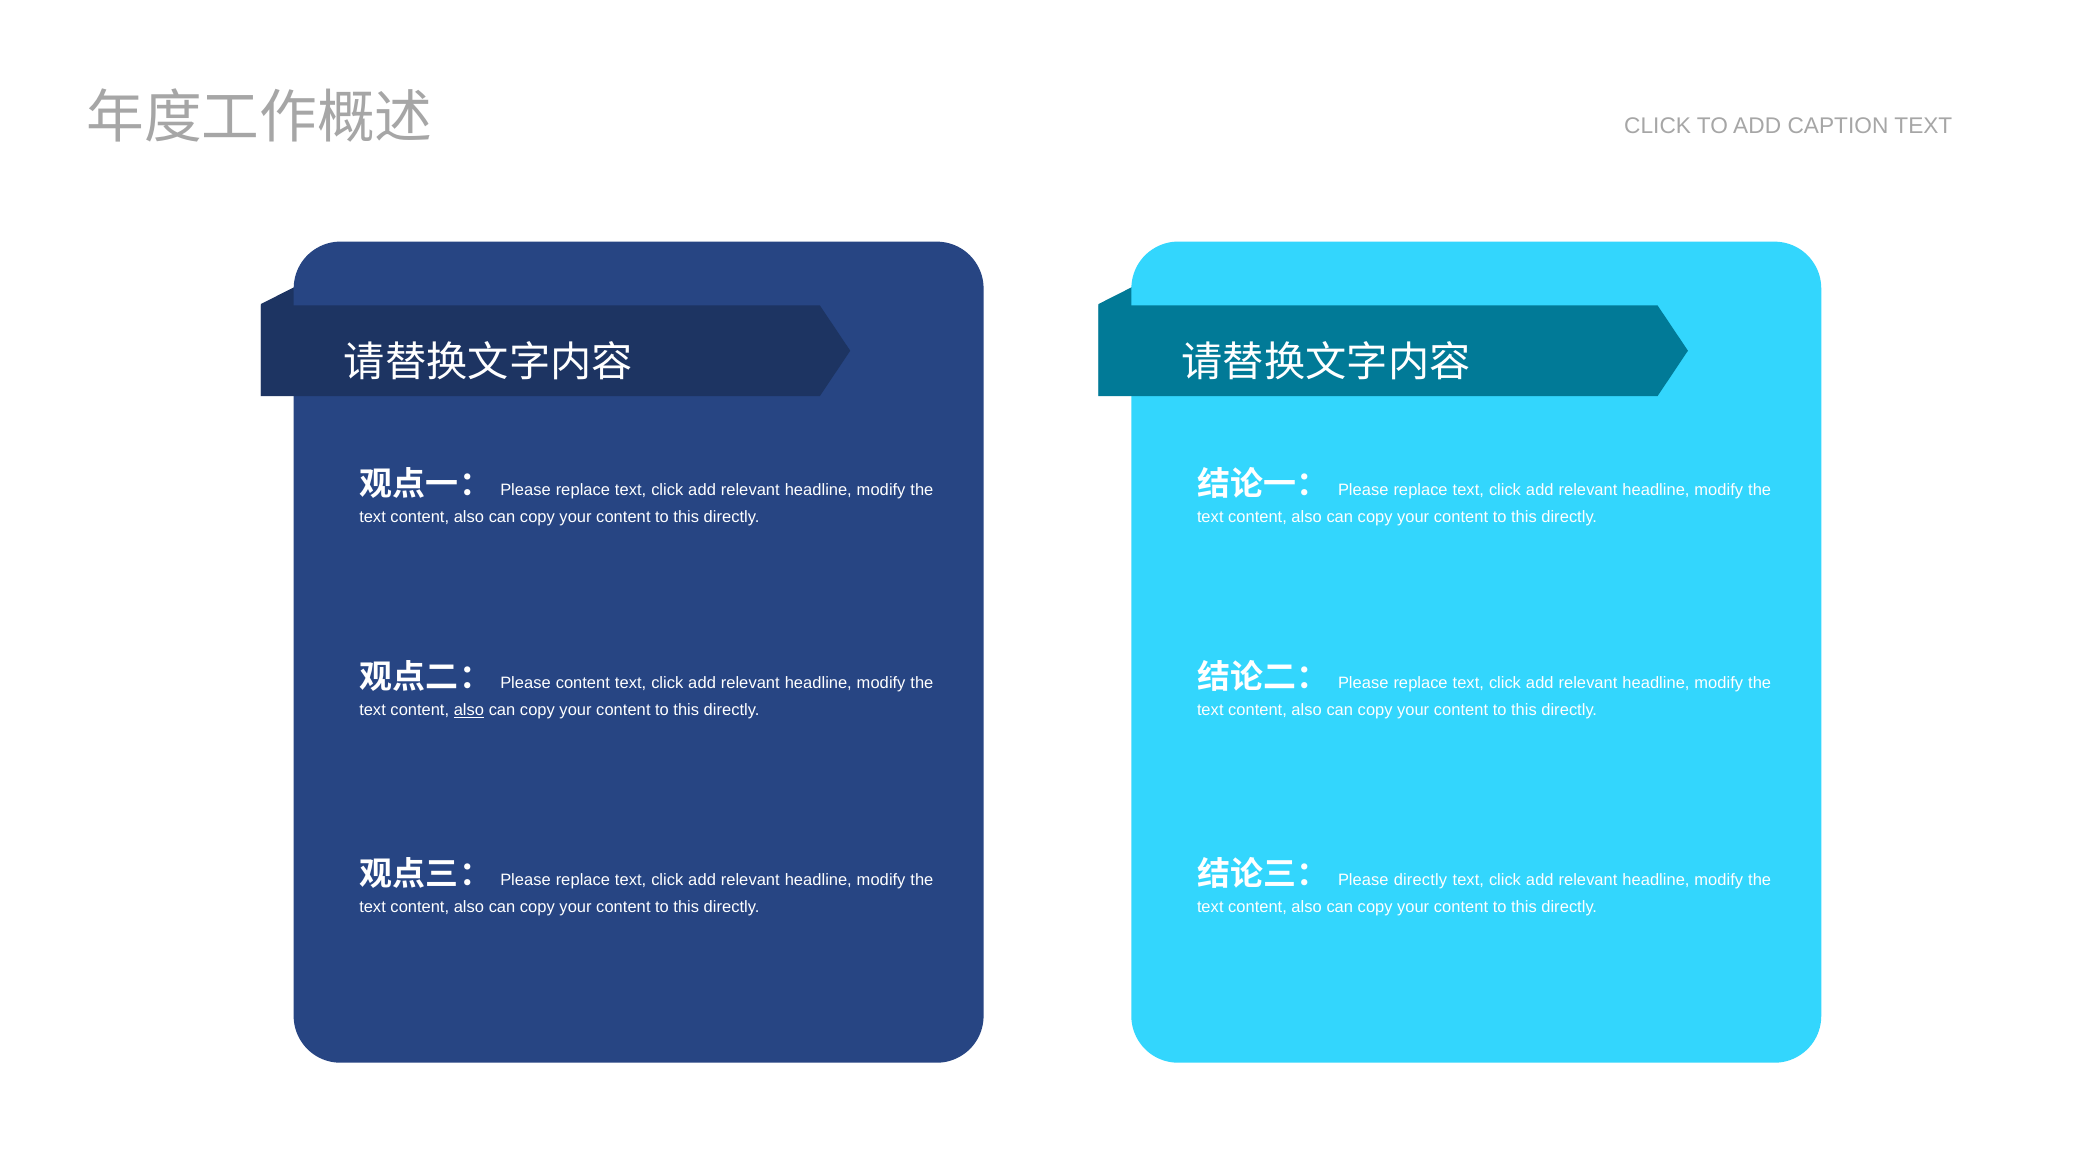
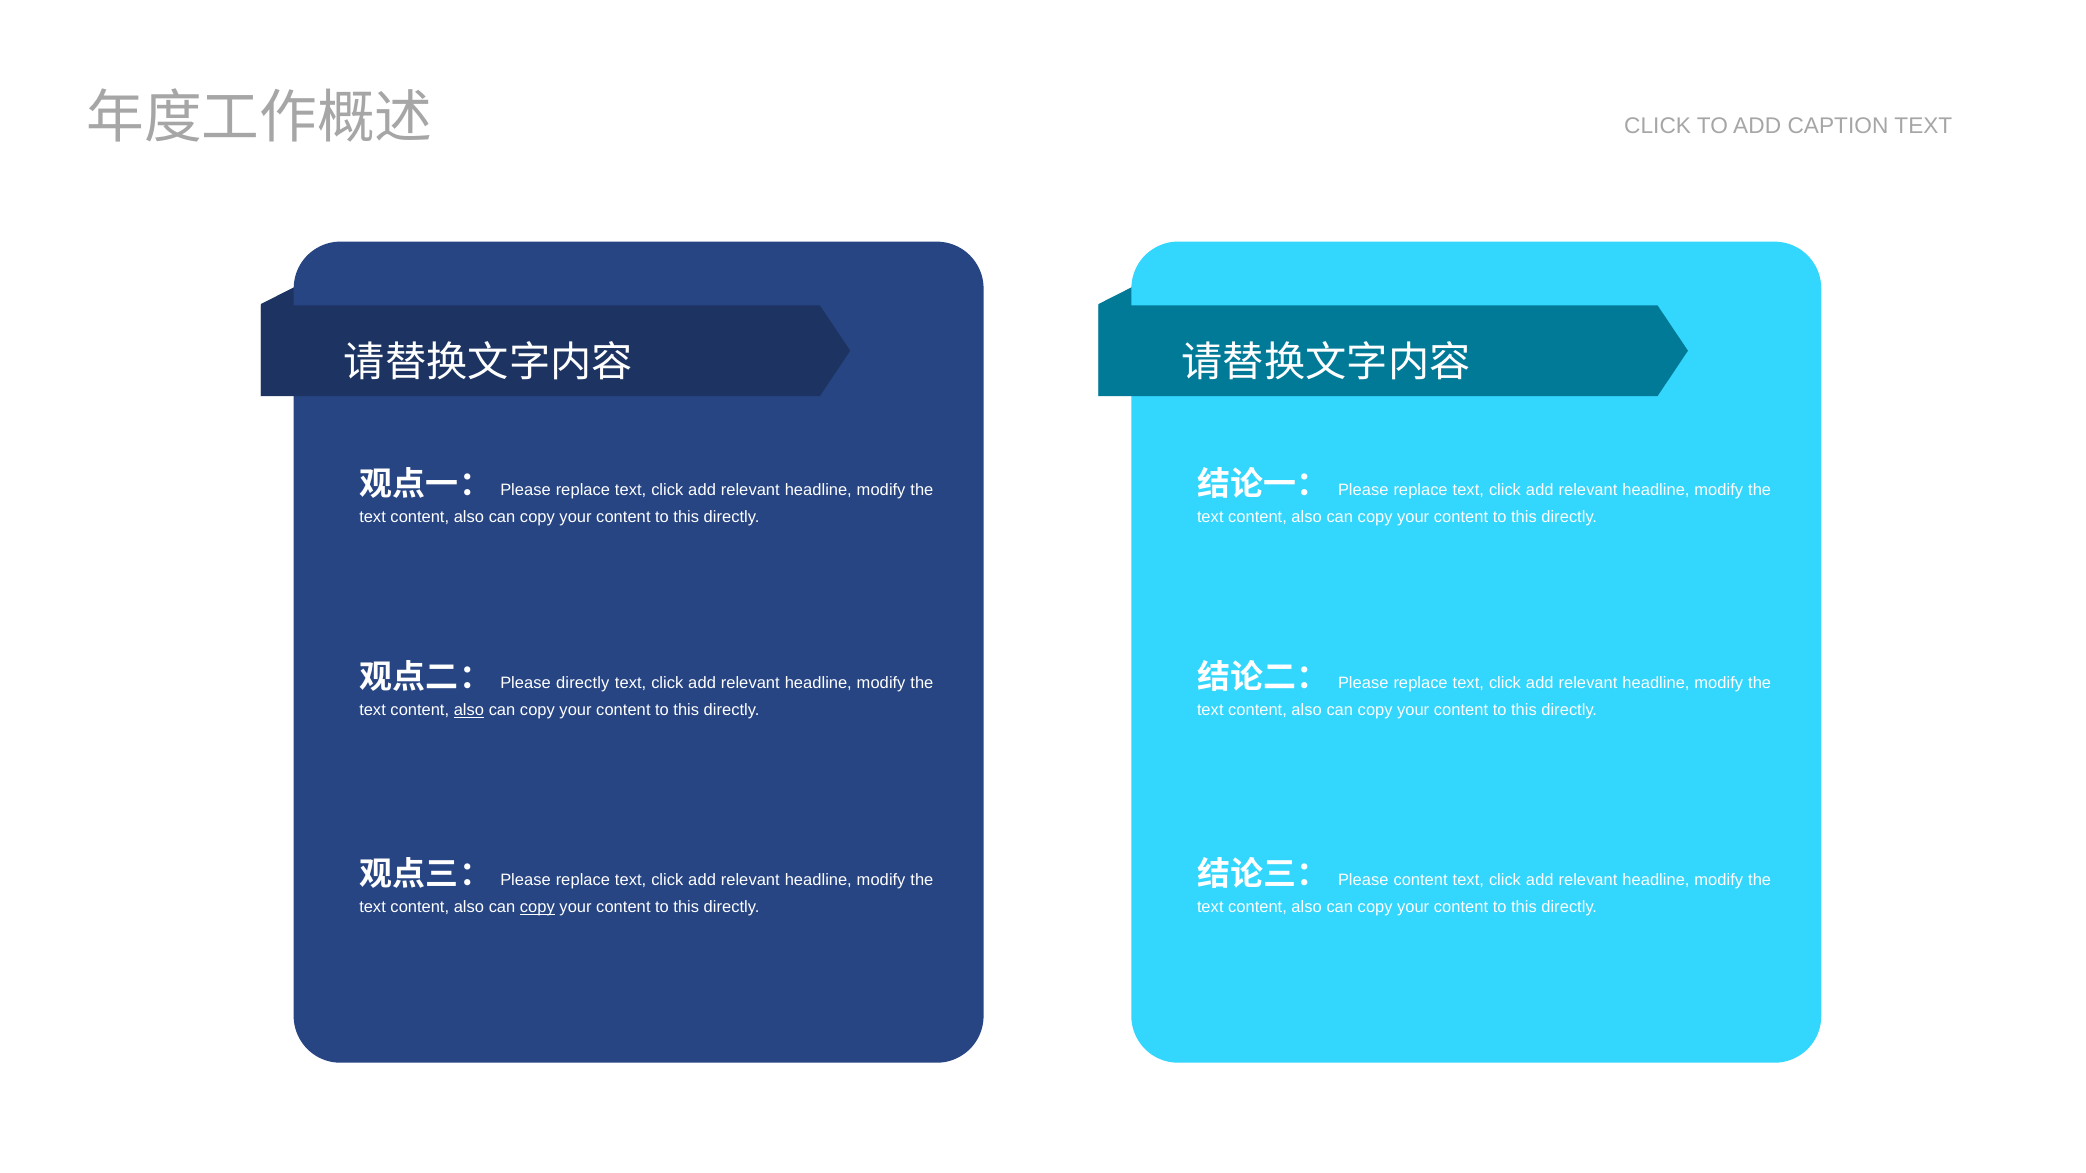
content at (583, 683): content -> directly
directly at (1420, 881): directly -> content
copy at (537, 908) underline: none -> present
